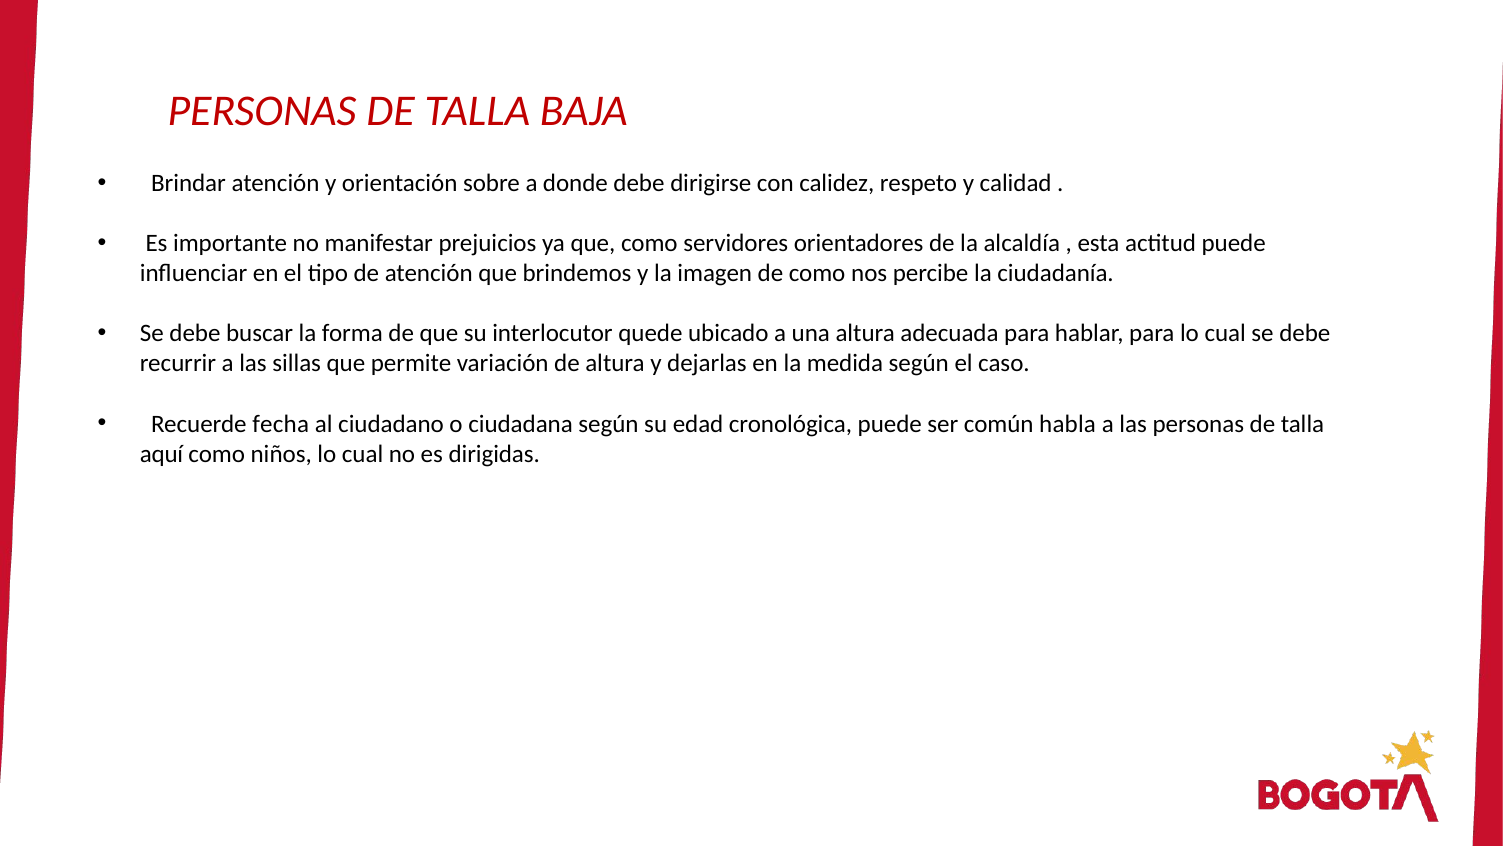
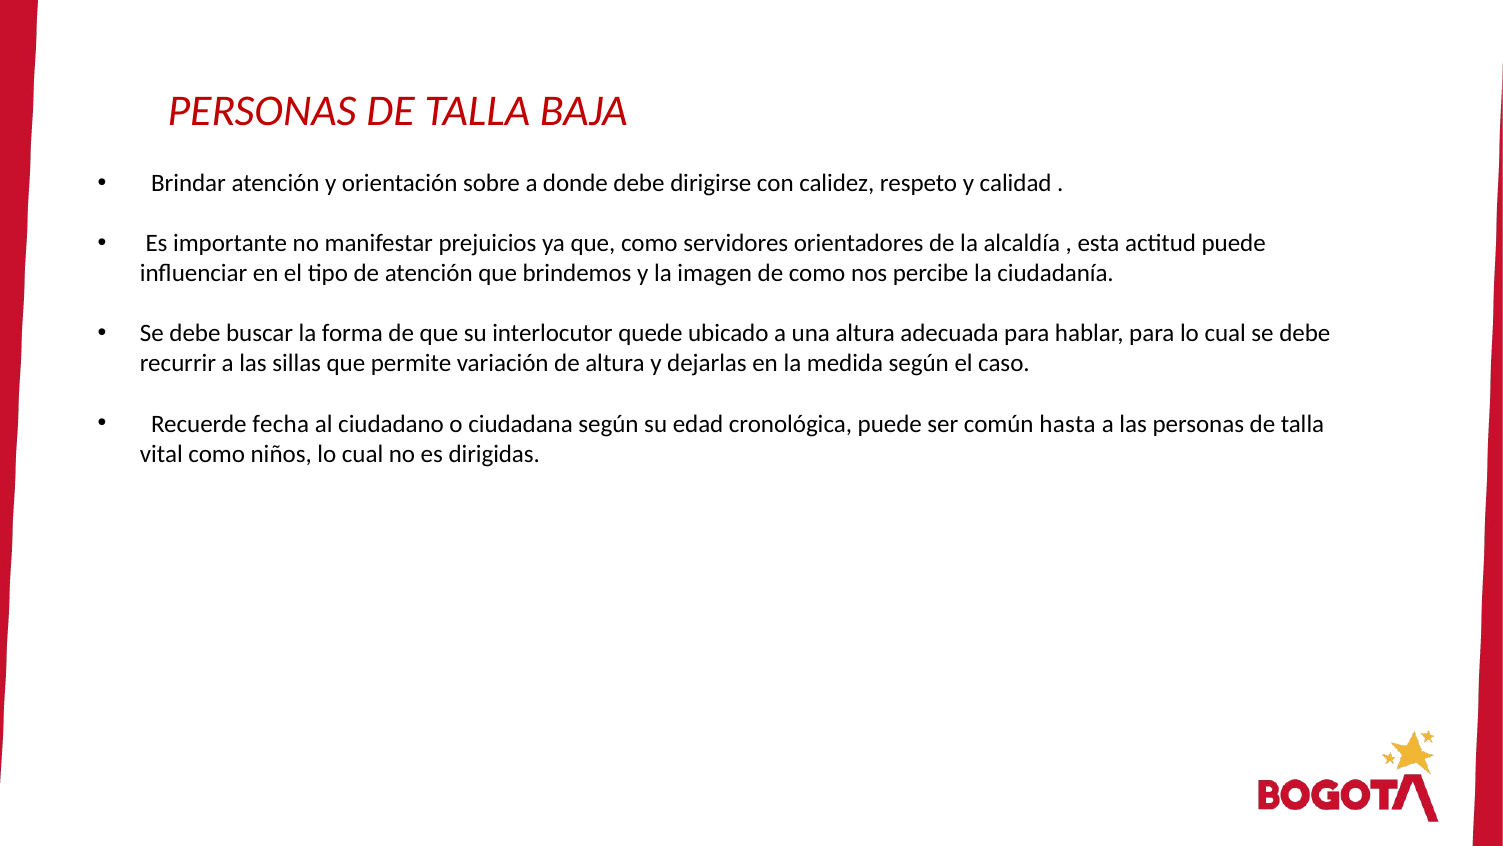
habla: habla -> hasta
aquí: aquí -> vital
